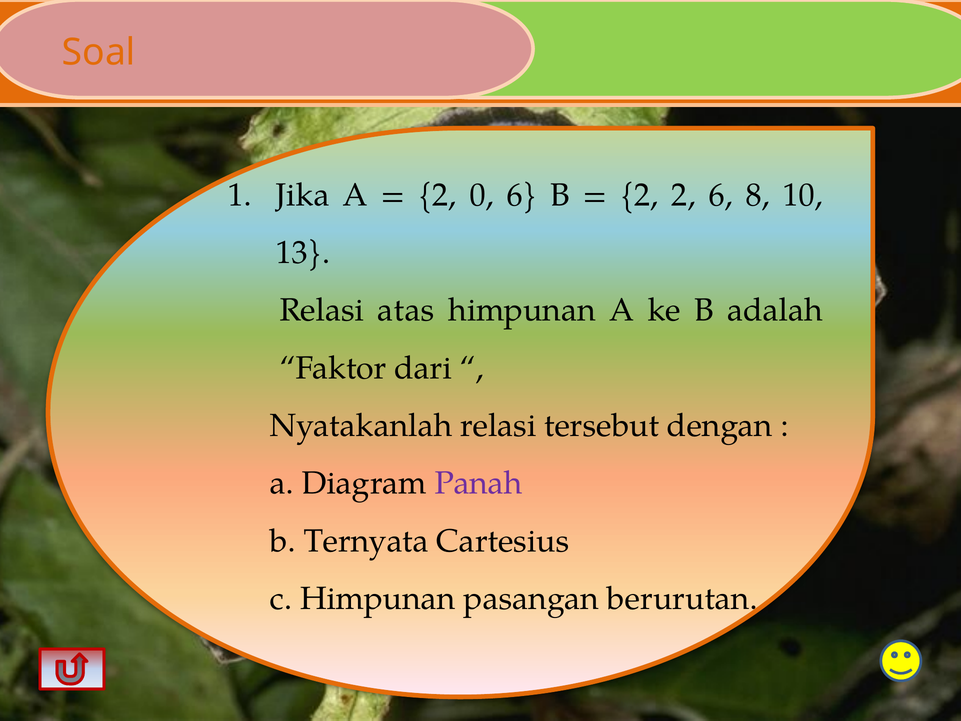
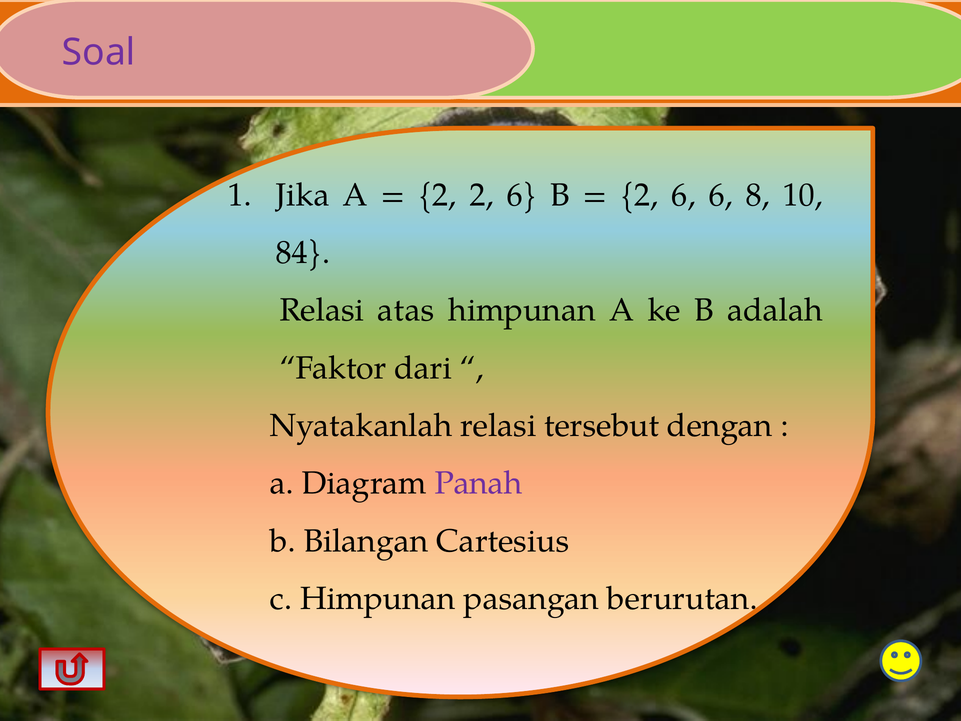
Soal colour: orange -> purple
2 0: 0 -> 2
2 at (684, 195): 2 -> 6
13: 13 -> 84
Ternyata: Ternyata -> Bilangan
